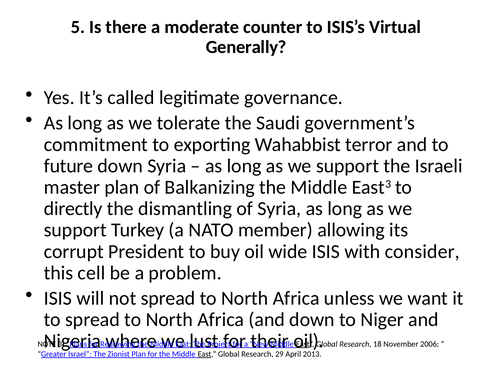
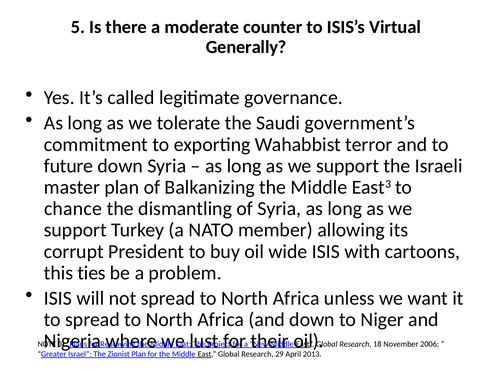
directly: directly -> chance
consider: consider -> cartoons
cell: cell -> ties
